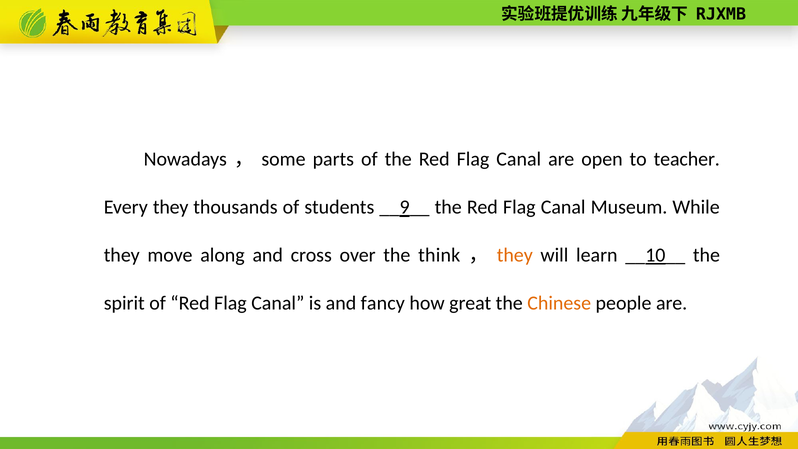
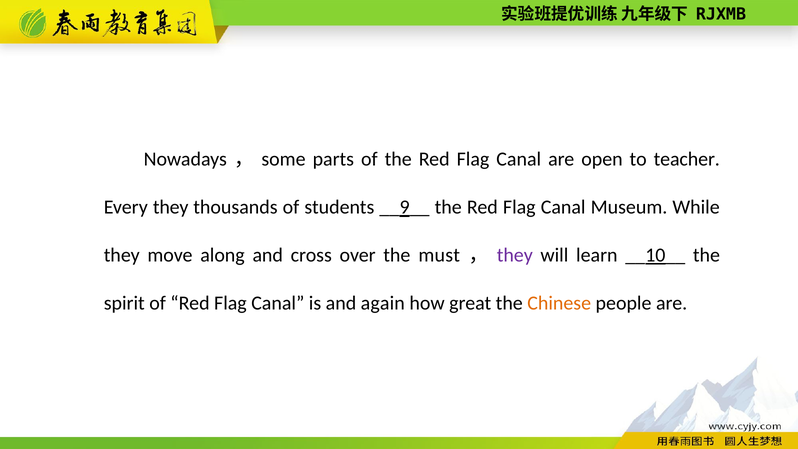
think: think -> must
they at (515, 255) colour: orange -> purple
fancy: fancy -> again
